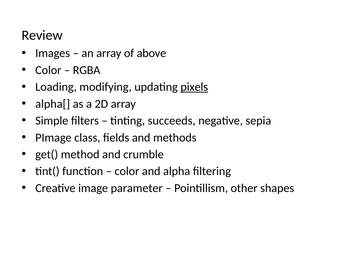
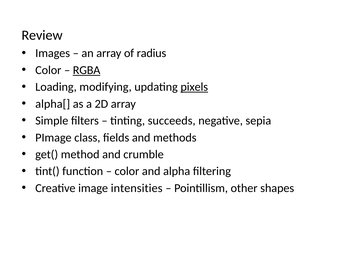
above: above -> radius
RGBA underline: none -> present
parameter: parameter -> intensities
